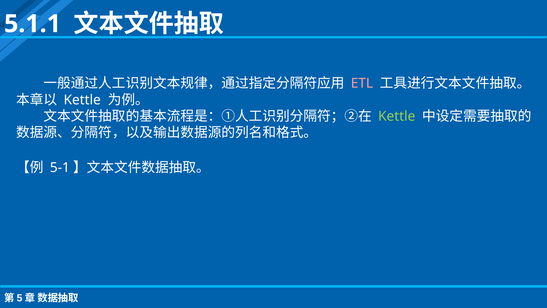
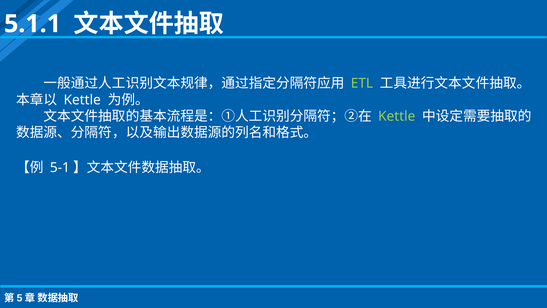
ETL colour: pink -> light green
